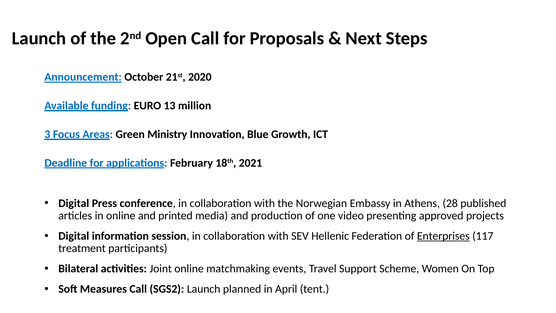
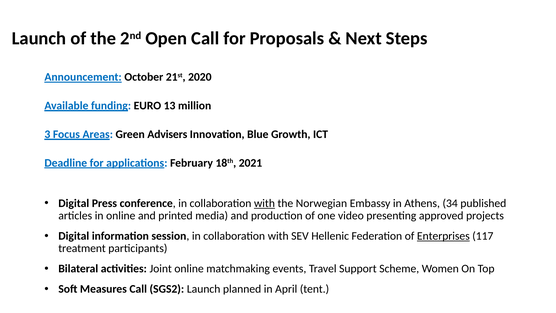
Ministry: Ministry -> Advisers
with at (264, 203) underline: none -> present
28: 28 -> 34
